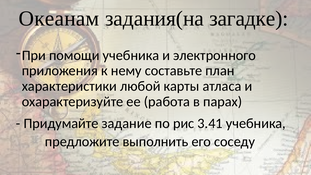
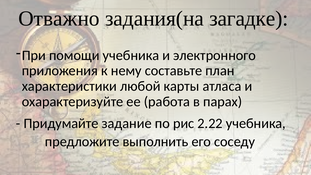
Океанам: Океанам -> Отважно
3.41: 3.41 -> 2.22
